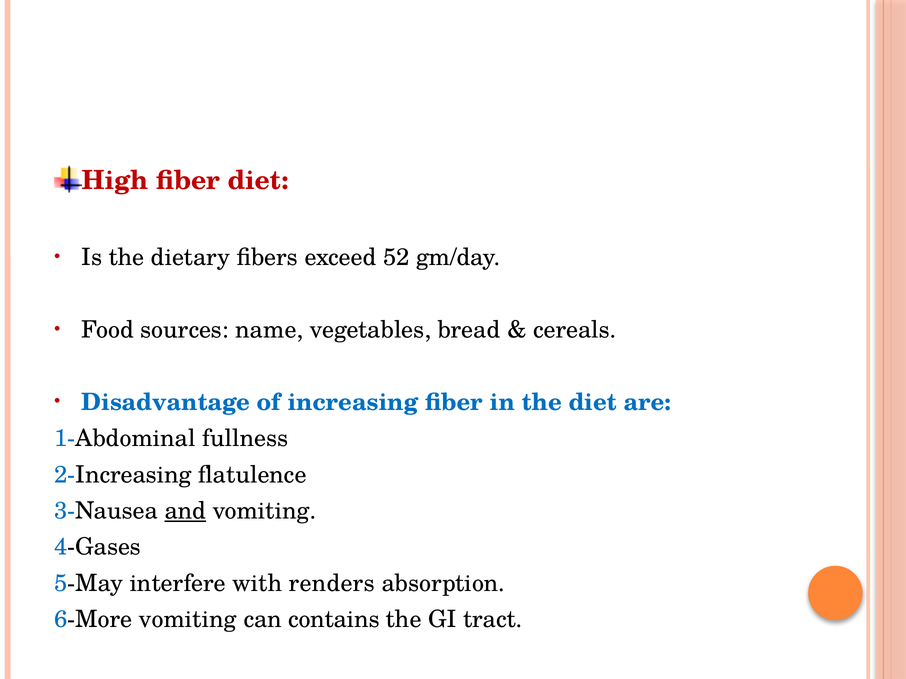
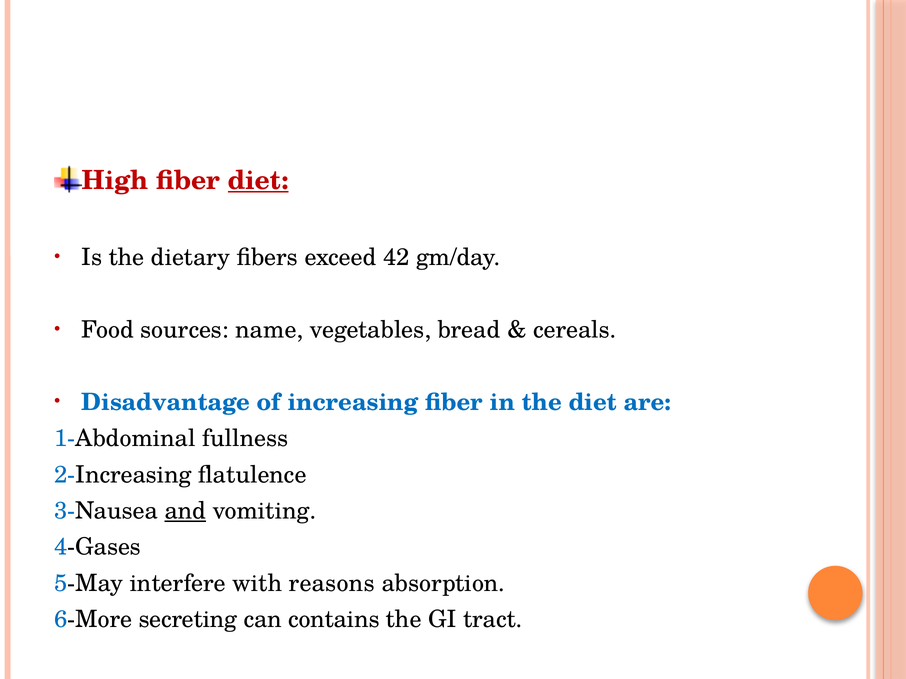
diet at (258, 181) underline: none -> present
52: 52 -> 42
renders: renders -> reasons
6-More vomiting: vomiting -> secreting
